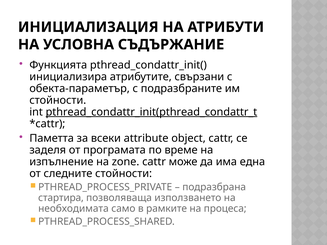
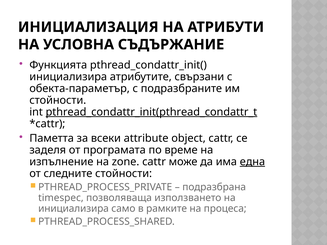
една underline: none -> present
стартира: стартира -> timespec
необходимата at (73, 209): необходимата -> инициализира
